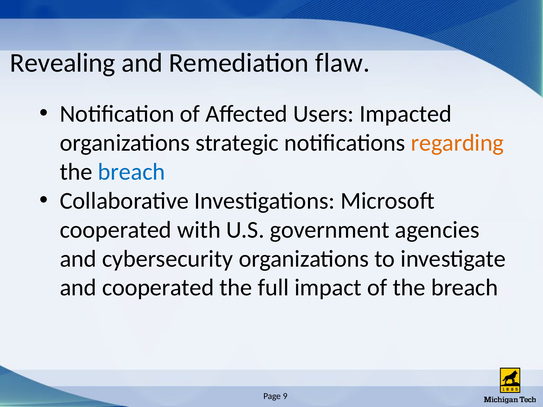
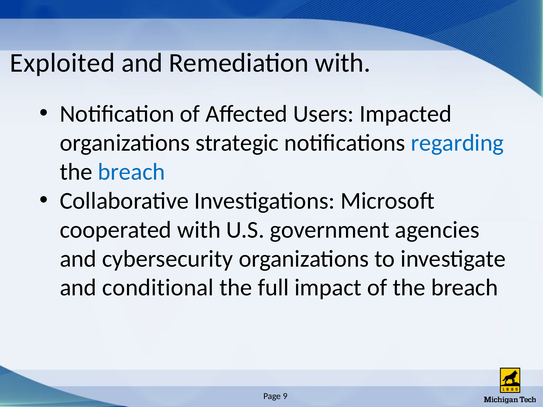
Revealing: Revealing -> Exploited
Remediation flaw: flaw -> with
regarding colour: orange -> blue
and cooperated: cooperated -> conditional
